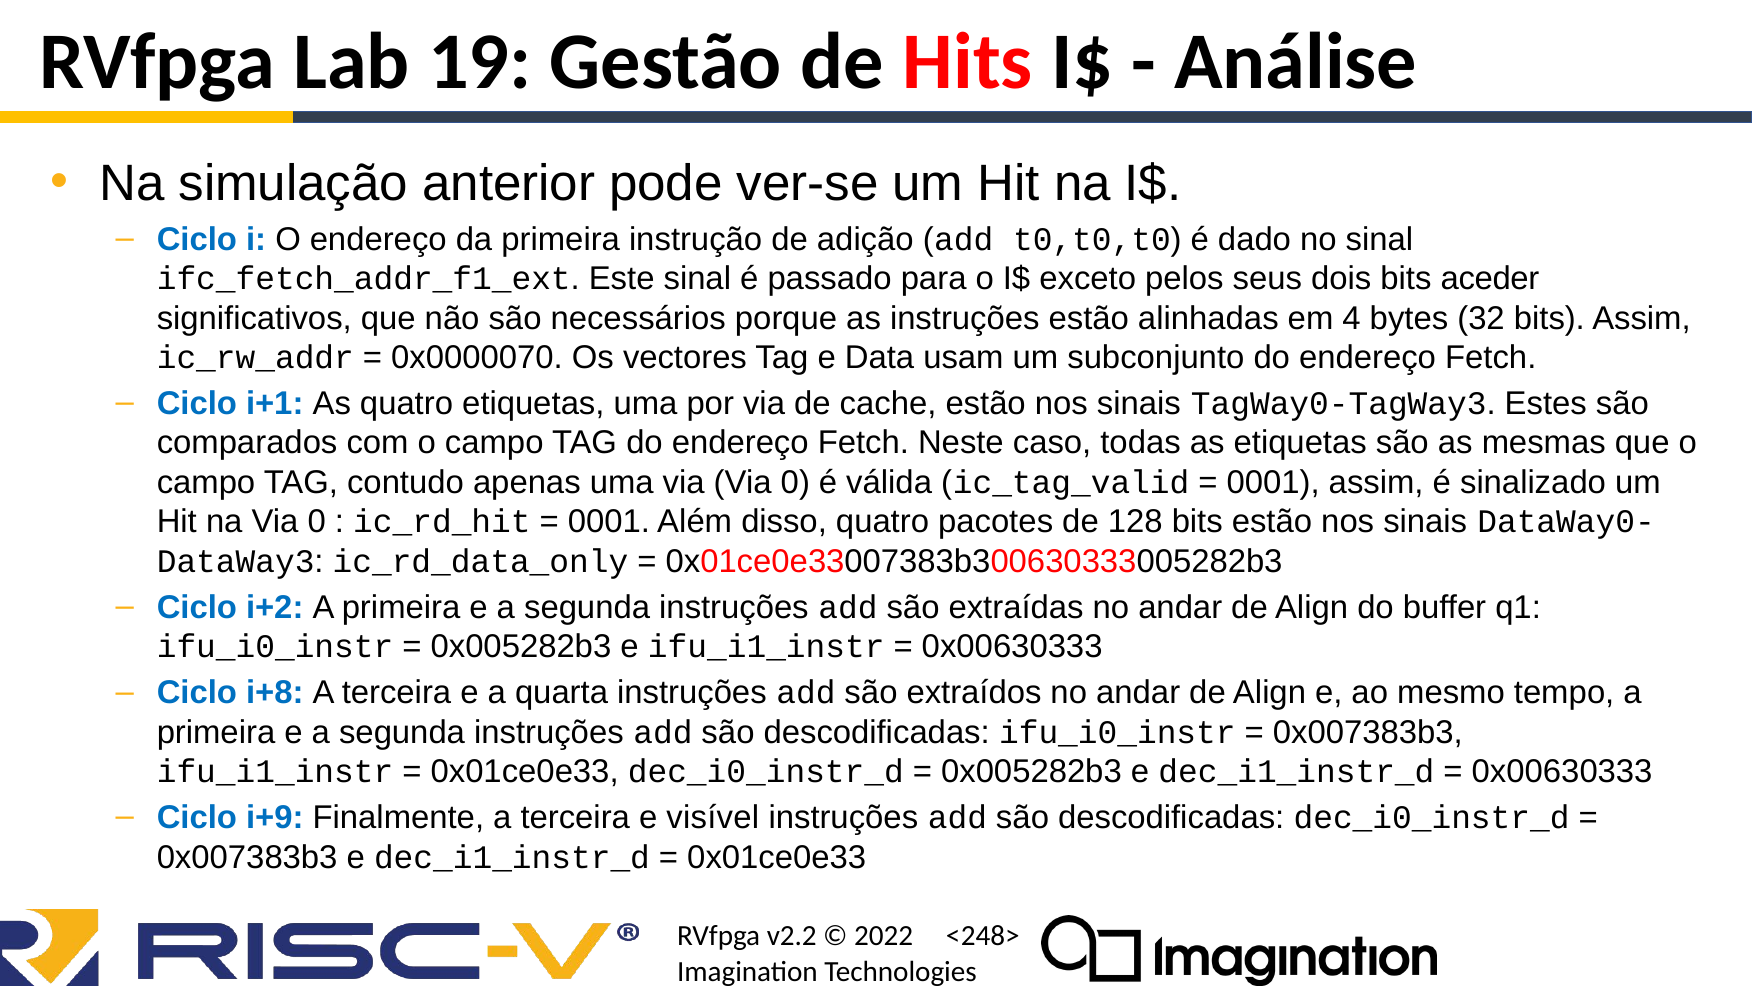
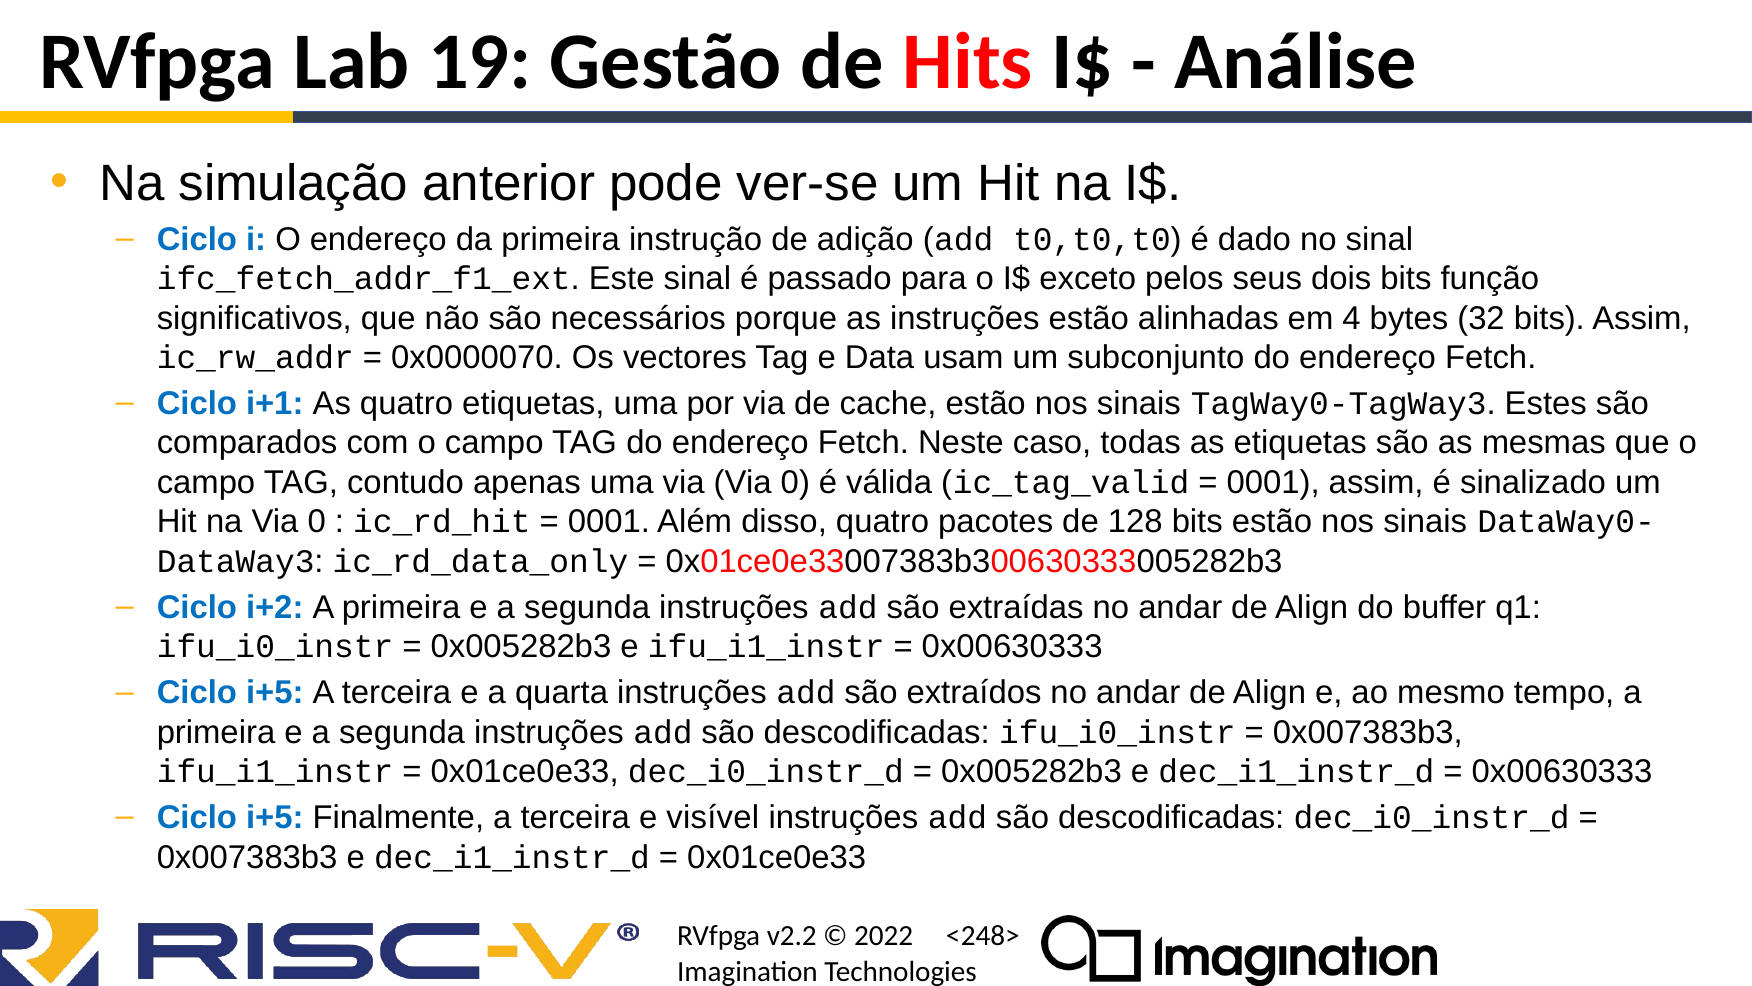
aceder: aceder -> função
i+8 at (275, 693): i+8 -> i+5
i+9 at (275, 817): i+9 -> i+5
